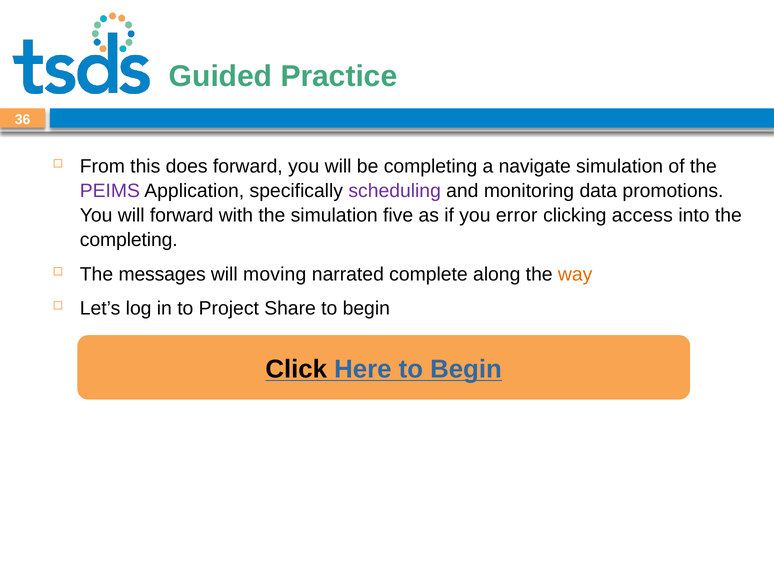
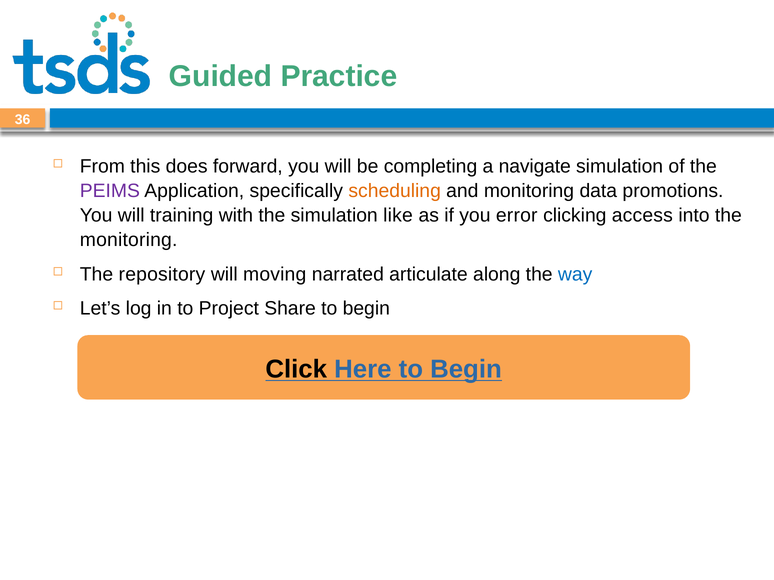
scheduling colour: purple -> orange
will forward: forward -> training
five: five -> like
completing at (129, 240): completing -> monitoring
messages: messages -> repository
complete: complete -> articulate
way colour: orange -> blue
